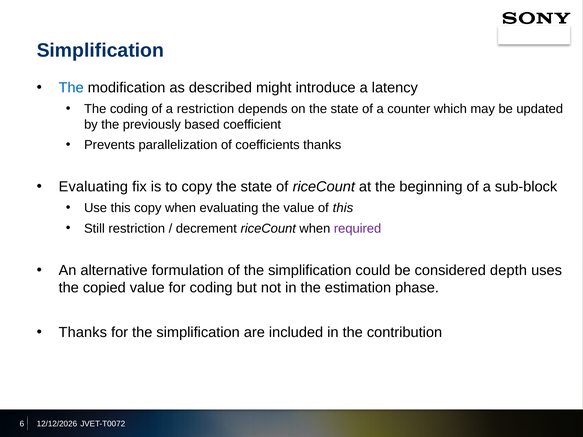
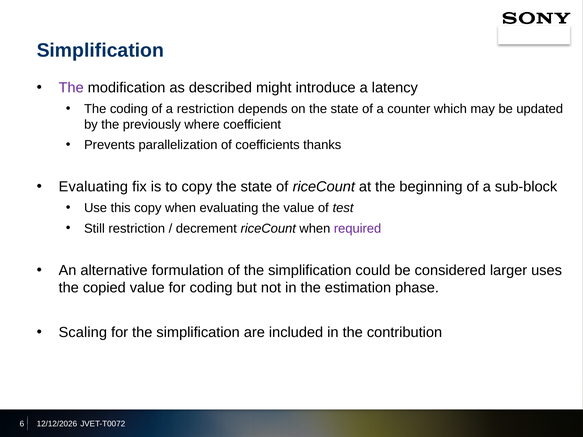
The at (71, 88) colour: blue -> purple
based: based -> where
of this: this -> test
depth: depth -> larger
Thanks at (83, 333): Thanks -> Scaling
